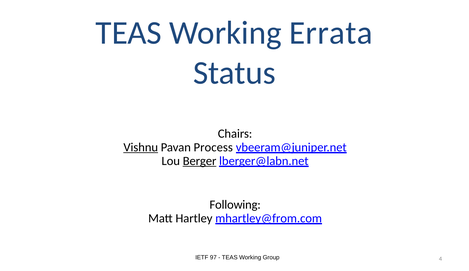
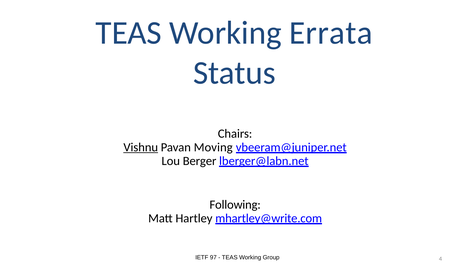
Process: Process -> Moving
Berger underline: present -> none
mhartley@from.com: mhartley@from.com -> mhartley@write.com
